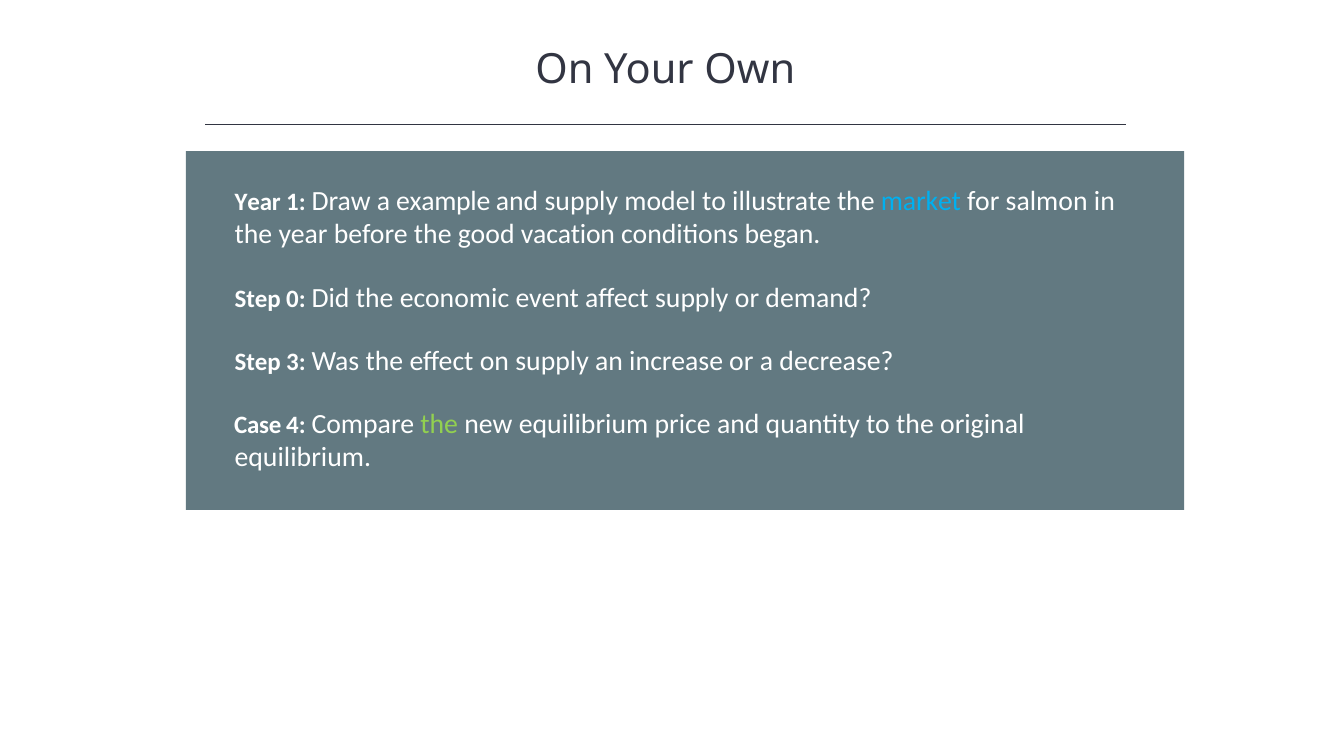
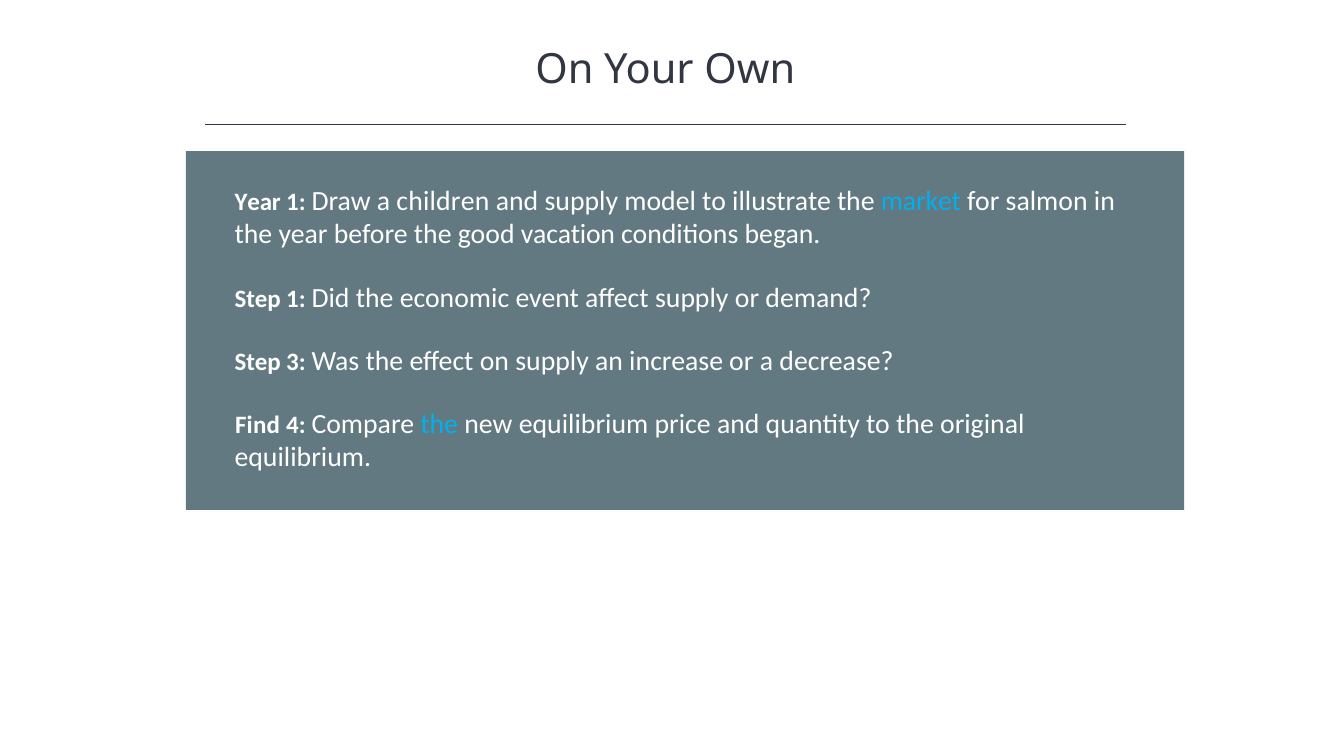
example: example -> children
Step 0: 0 -> 1
Case: Case -> Find
the at (439, 424) colour: light green -> light blue
